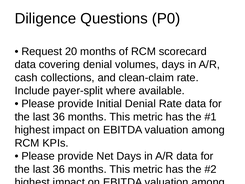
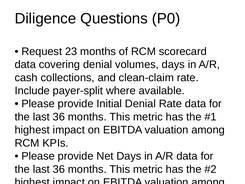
20: 20 -> 23
